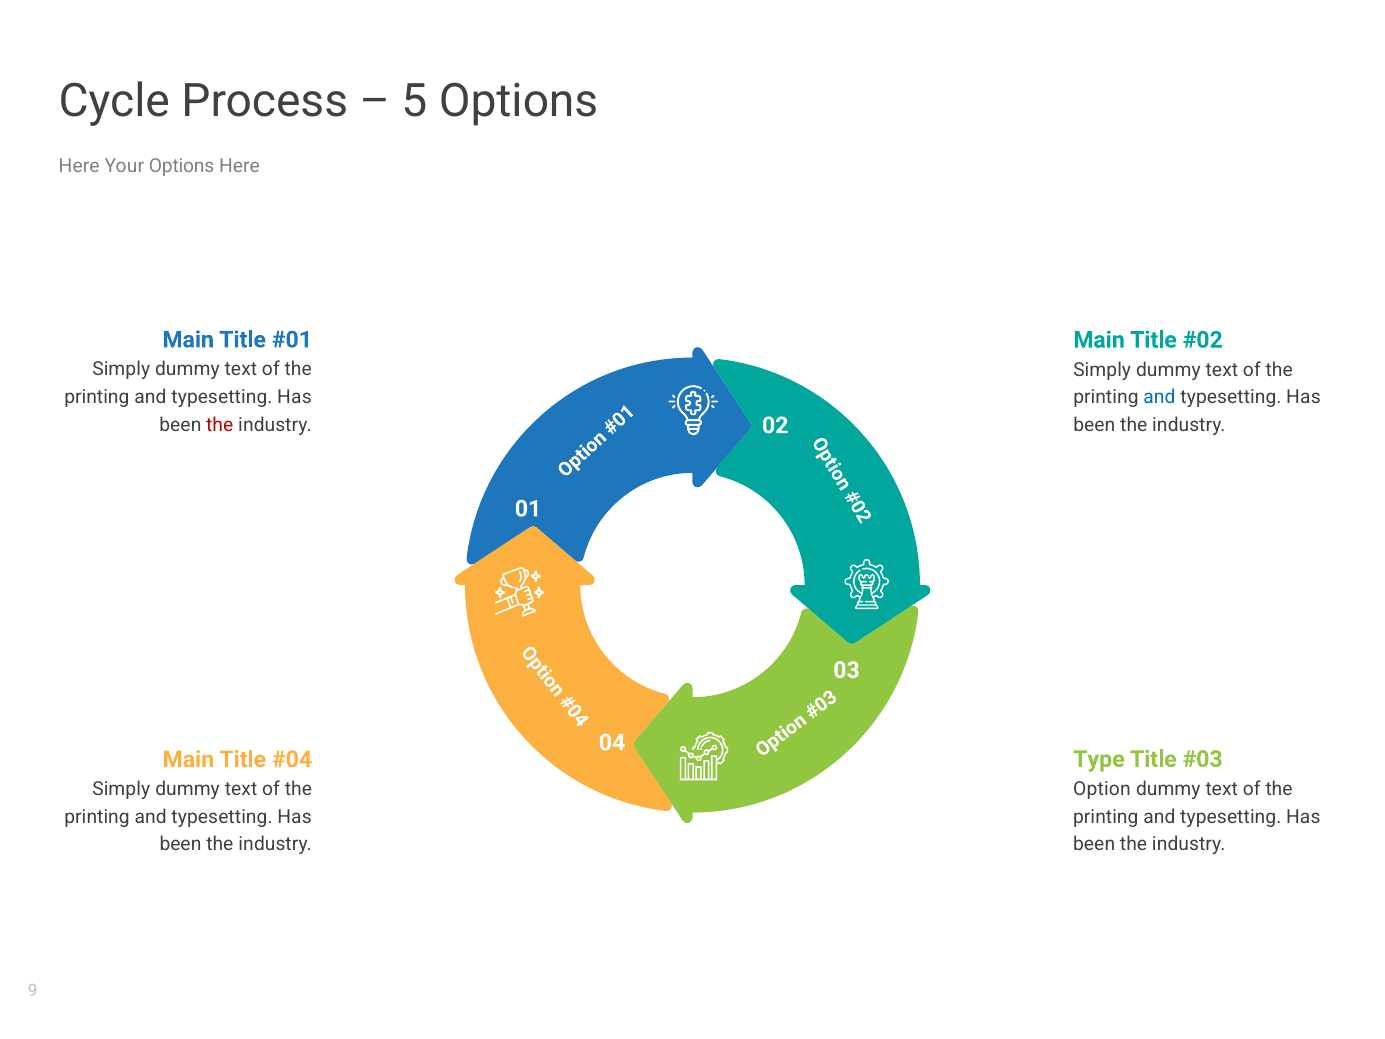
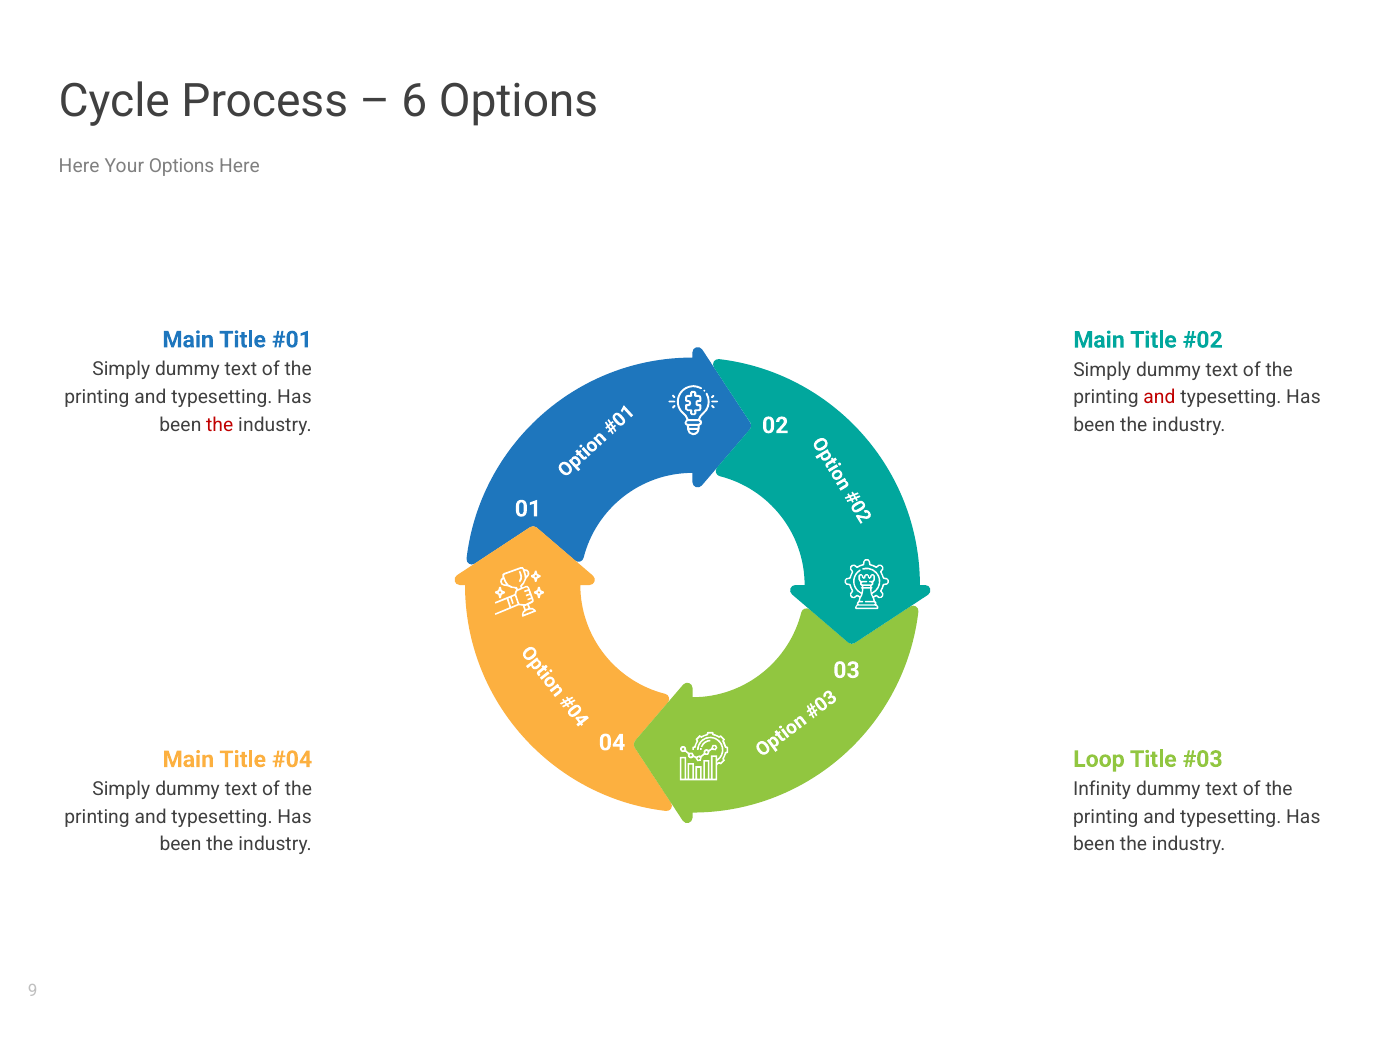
5: 5 -> 6
and at (1159, 397) colour: blue -> red
Type: Type -> Loop
Option: Option -> Infinity
